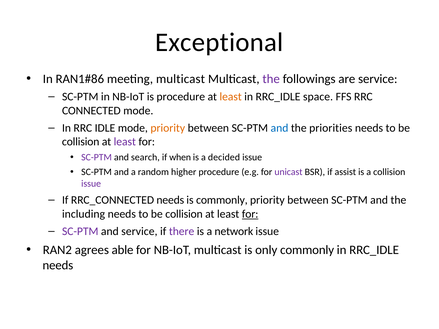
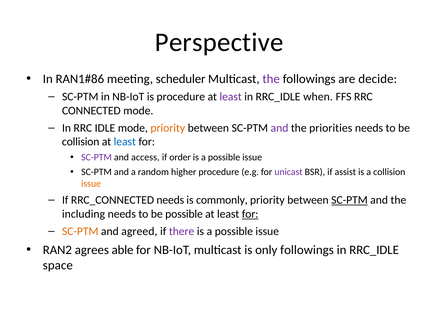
Exceptional: Exceptional -> Perspective
meeting multicast: multicast -> scheduler
are service: service -> decide
least at (231, 97) colour: orange -> purple
space: space -> when
and at (279, 128) colour: blue -> purple
least at (125, 142) colour: purple -> blue
search: search -> access
when: when -> order
decided at (224, 158): decided -> possible
issue at (91, 184) colour: purple -> orange
SC-PTM at (349, 200) underline: none -> present
collision at (184, 214): collision -> possible
SC-PTM at (80, 231) colour: purple -> orange
and service: service -> agreed
network at (234, 231): network -> possible
only commonly: commonly -> followings
needs at (58, 265): needs -> space
